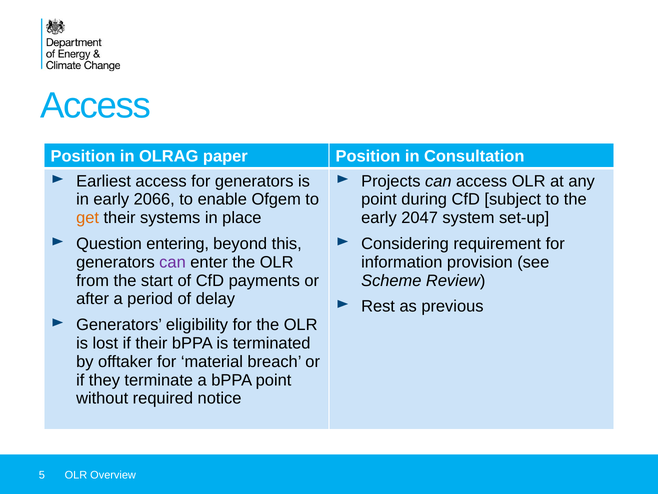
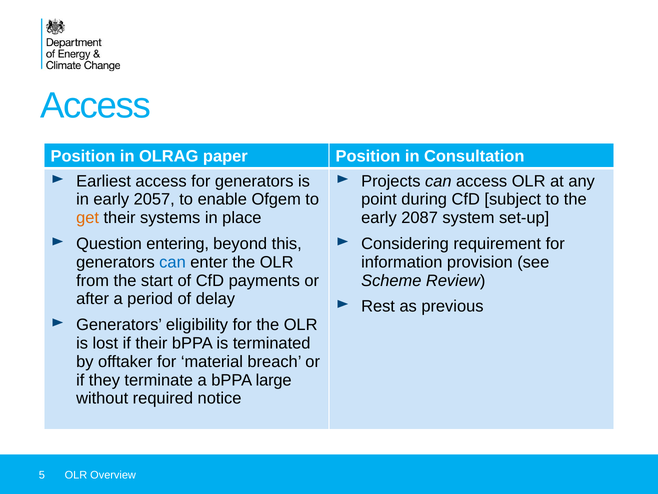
2066: 2066 -> 2057
2047: 2047 -> 2087
can at (173, 262) colour: purple -> blue
bPPA point: point -> large
